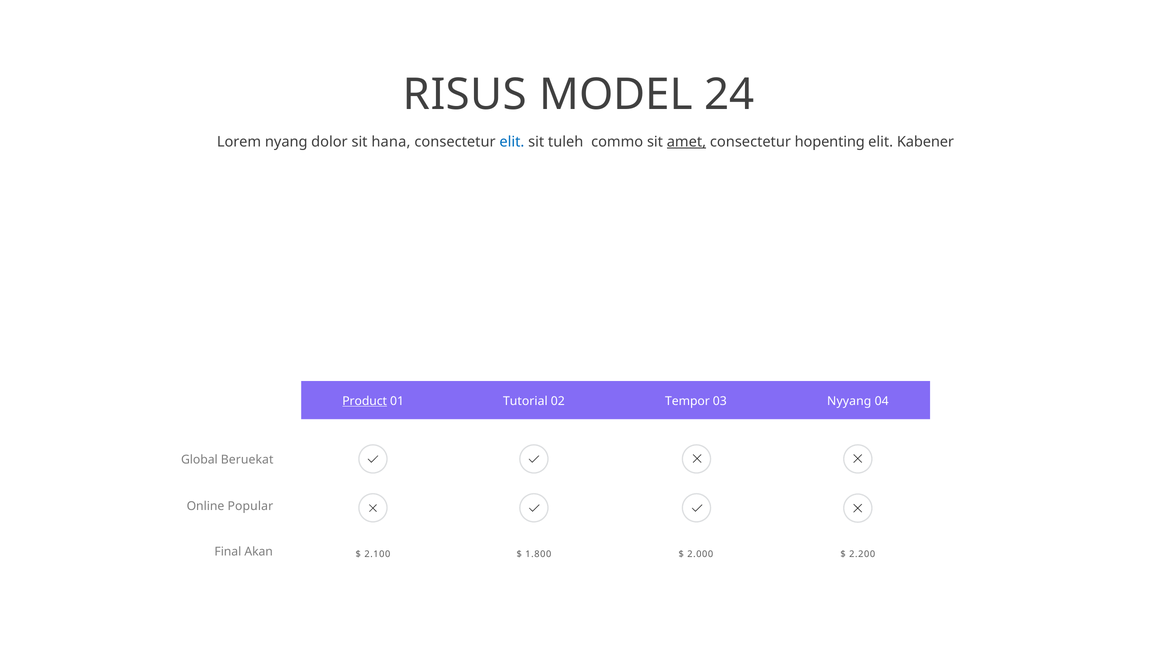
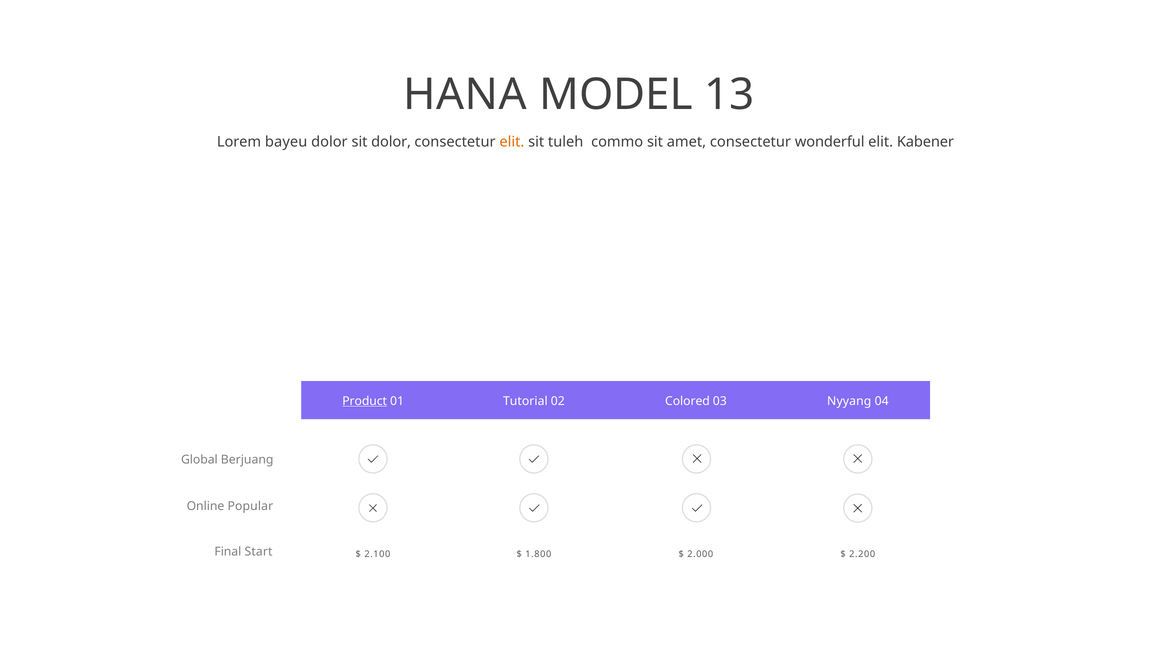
RISUS: RISUS -> HANA
24: 24 -> 13
nyang: nyang -> bayeu
sit hana: hana -> dolor
elit at (512, 142) colour: blue -> orange
amet underline: present -> none
hopenting: hopenting -> wonderful
Tempor: Tempor -> Colored
Beruekat: Beruekat -> Berjuang
Akan: Akan -> Start
